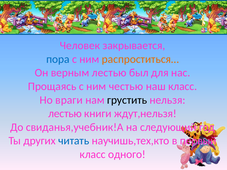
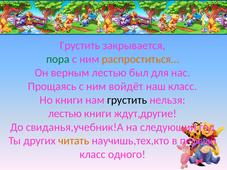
Человек at (80, 46): Человек -> Грустить
пора colour: blue -> green
честью: честью -> войдёт
Но враги: враги -> книги
ждут,нельзя: ждут,нельзя -> ждут,другие
читать colour: blue -> orange
